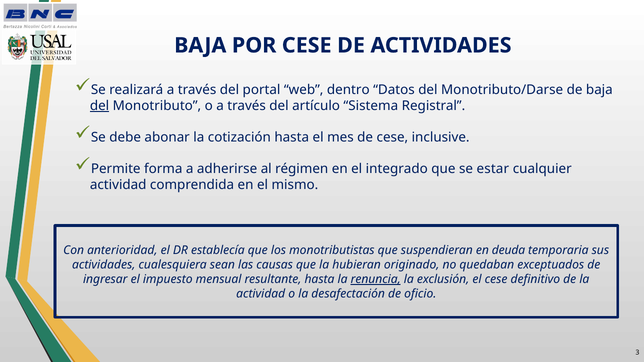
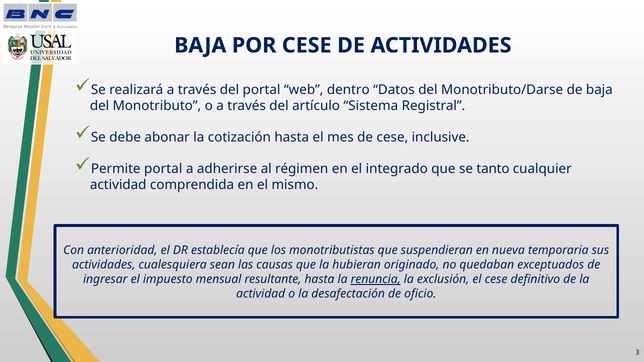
del at (100, 106) underline: present -> none
Permite forma: forma -> portal
estar: estar -> tanto
deuda: deuda -> nueva
